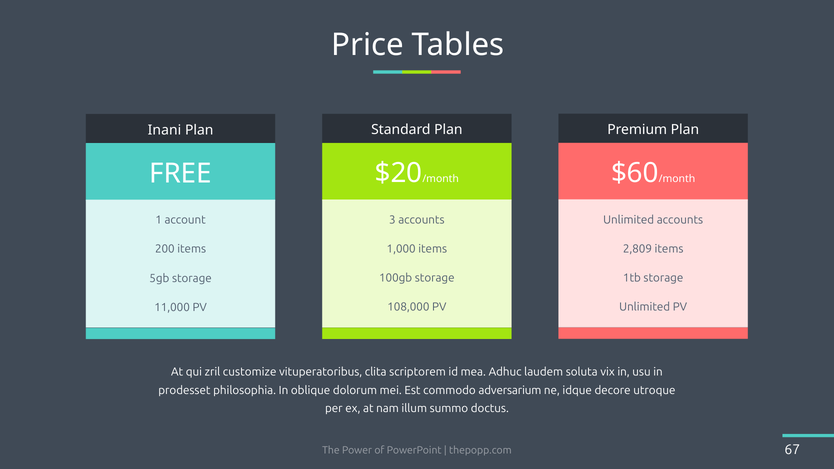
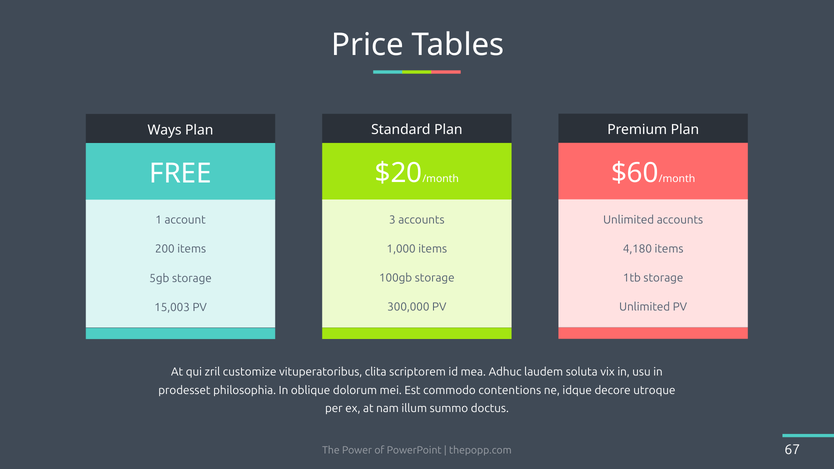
Inani: Inani -> Ways
2,809: 2,809 -> 4,180
108,000: 108,000 -> 300,000
11,000: 11,000 -> 15,003
adversarium: adversarium -> contentions
